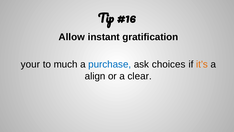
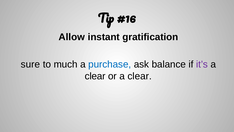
your: your -> sure
choices: choices -> balance
it’s colour: orange -> purple
align at (95, 76): align -> clear
